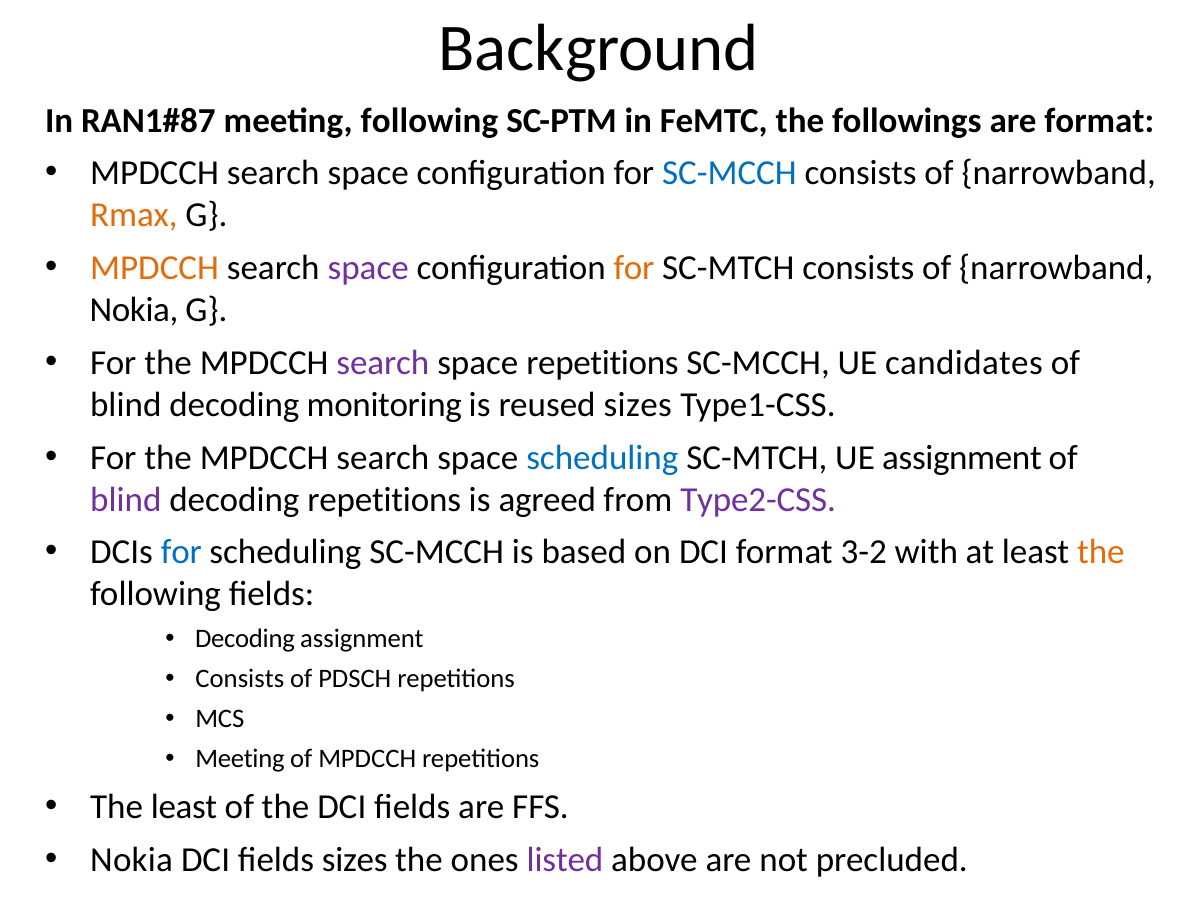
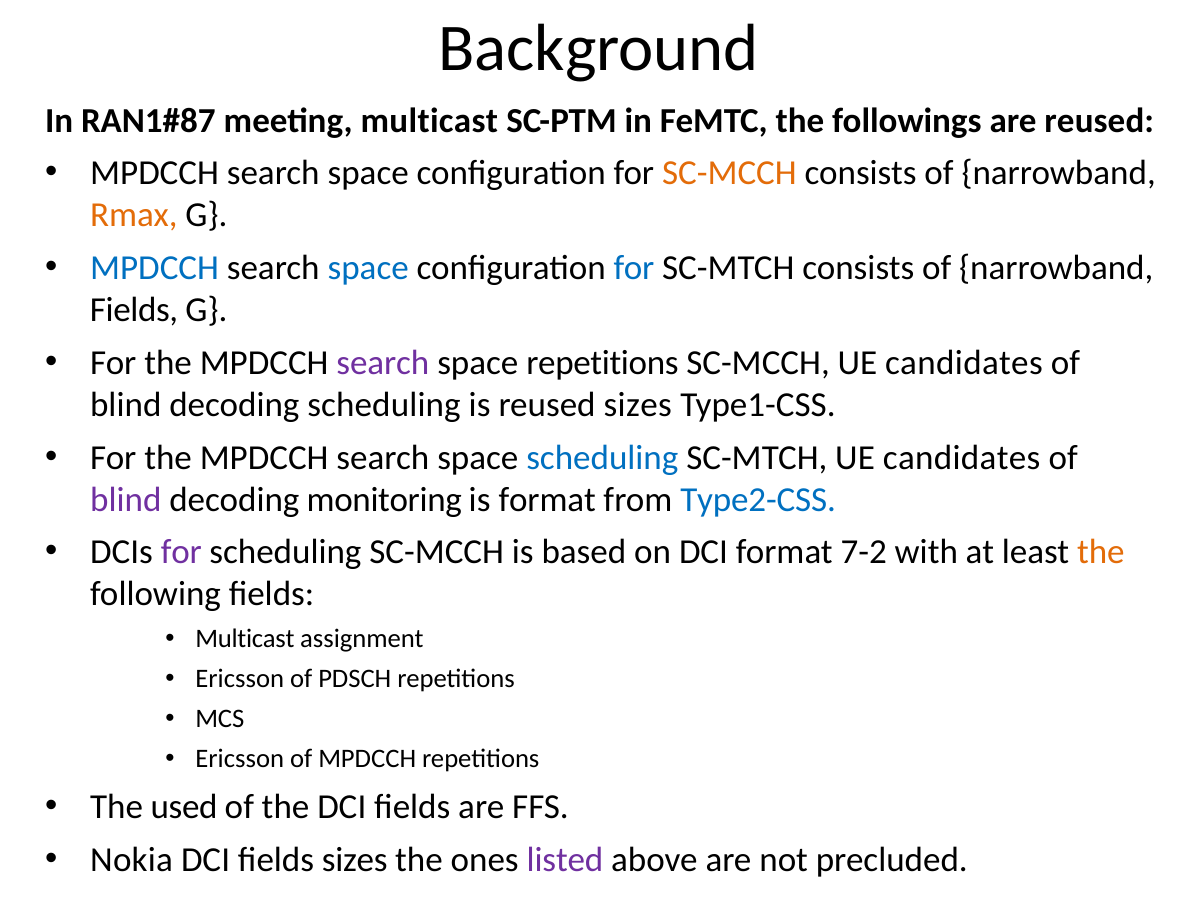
meeting following: following -> multicast
are format: format -> reused
SC-MCCH at (729, 173) colour: blue -> orange
MPDCCH at (155, 268) colour: orange -> blue
space at (368, 268) colour: purple -> blue
for at (634, 268) colour: orange -> blue
Nokia at (134, 310): Nokia -> Fields
decoding monitoring: monitoring -> scheduling
SC-MTCH UE assignment: assignment -> candidates
decoding repetitions: repetitions -> monitoring
is agreed: agreed -> format
Type2-CSS colour: purple -> blue
for at (181, 553) colour: blue -> purple
3-2: 3-2 -> 7-2
Decoding at (245, 639): Decoding -> Multicast
Consists at (240, 679): Consists -> Ericsson
Meeting at (240, 759): Meeting -> Ericsson
The least: least -> used
